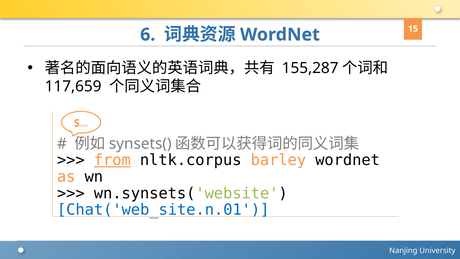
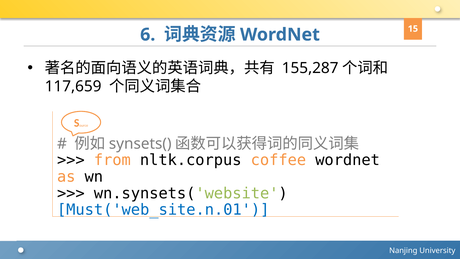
from underline: present -> none
barley: barley -> coffee
Chat('web_site.n.01: Chat('web_site.n.01 -> Must('web_site.n.01
